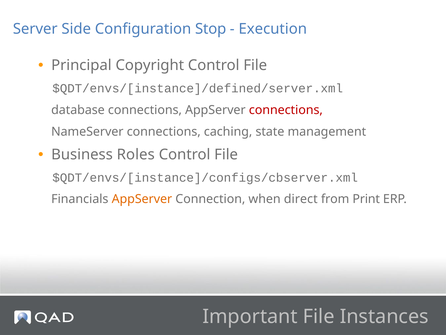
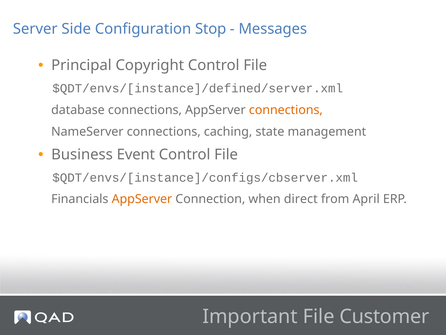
Execution: Execution -> Messages
connections at (286, 110) colour: red -> orange
Roles: Roles -> Event
Print: Print -> April
Instances: Instances -> Customer
